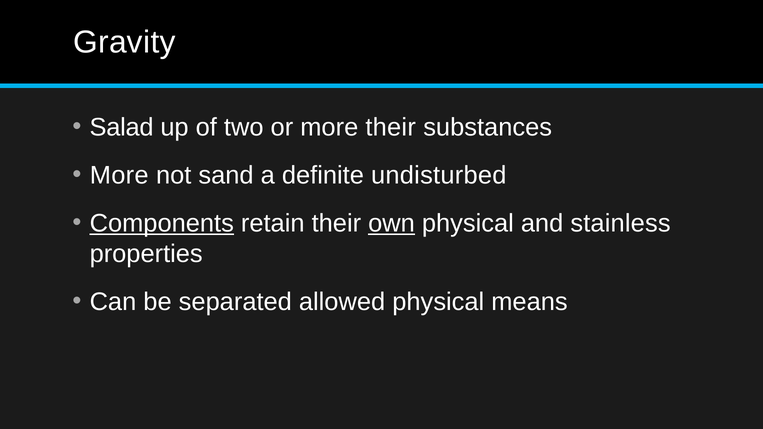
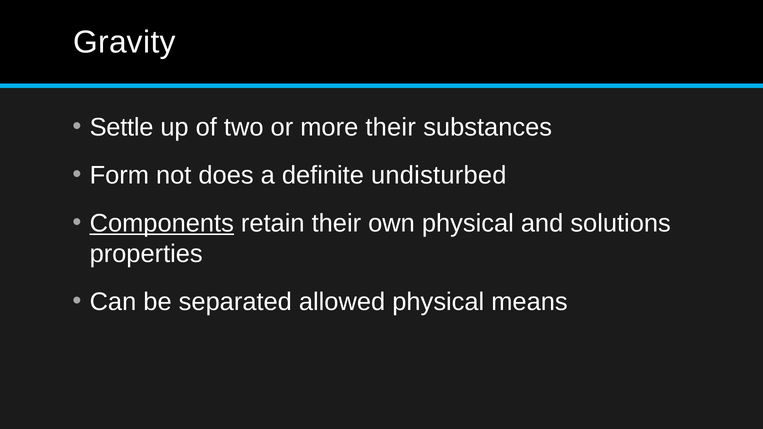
Salad: Salad -> Settle
More at (119, 175): More -> Form
sand: sand -> does
own underline: present -> none
stainless: stainless -> solutions
